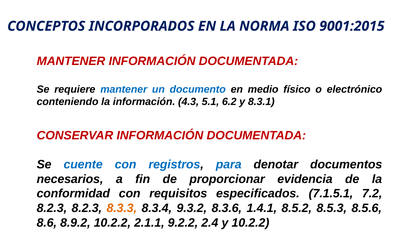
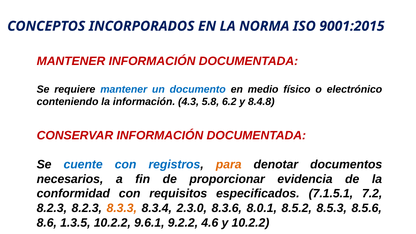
5.1: 5.1 -> 5.8
8.3.1: 8.3.1 -> 8.4.8
para colour: blue -> orange
9.3.2: 9.3.2 -> 2.3.0
1.4.1: 1.4.1 -> 8.0.1
8.9.2: 8.9.2 -> 1.3.5
2.1.1: 2.1.1 -> 9.6.1
2.4: 2.4 -> 4.6
